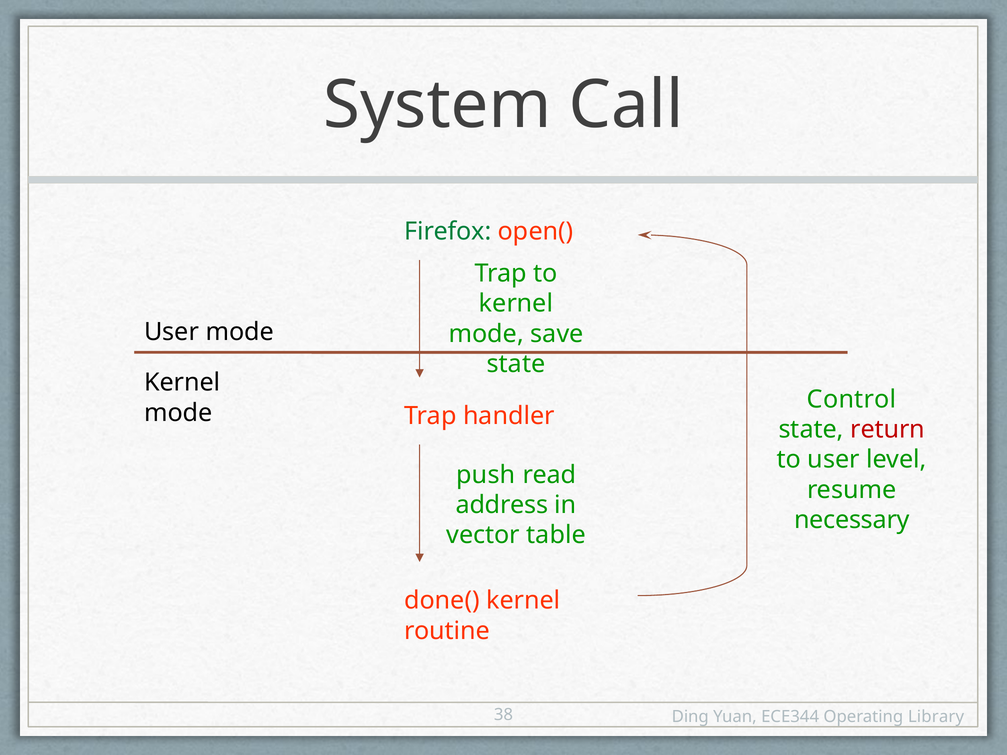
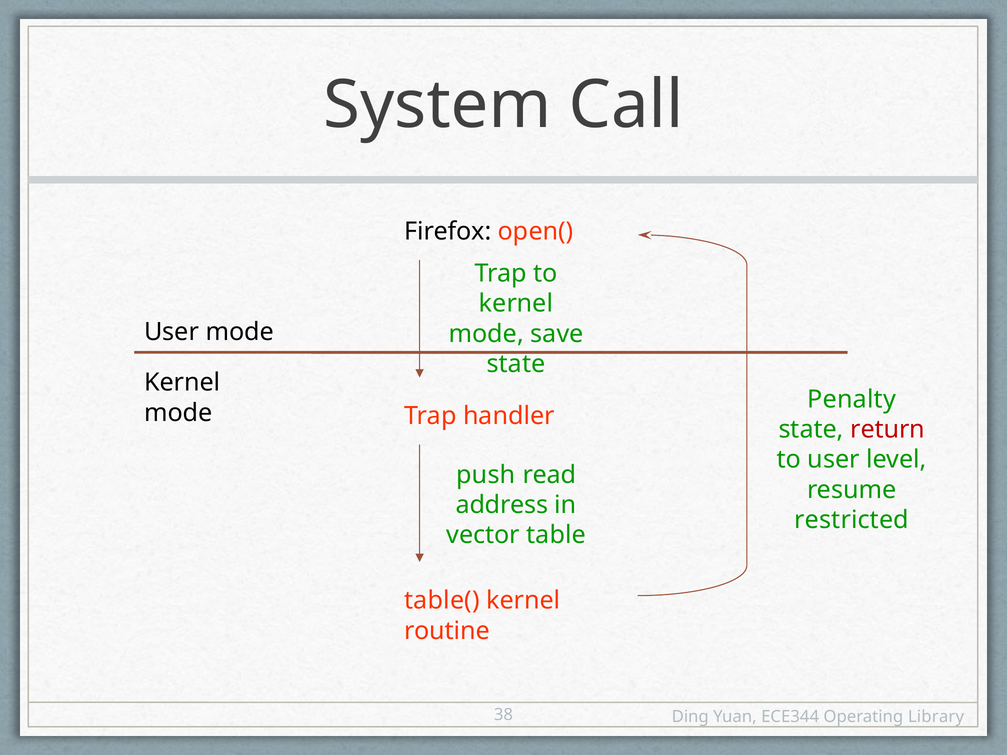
Firefox colour: green -> black
Control: Control -> Penalty
necessary: necessary -> restricted
done(: done( -> table(
